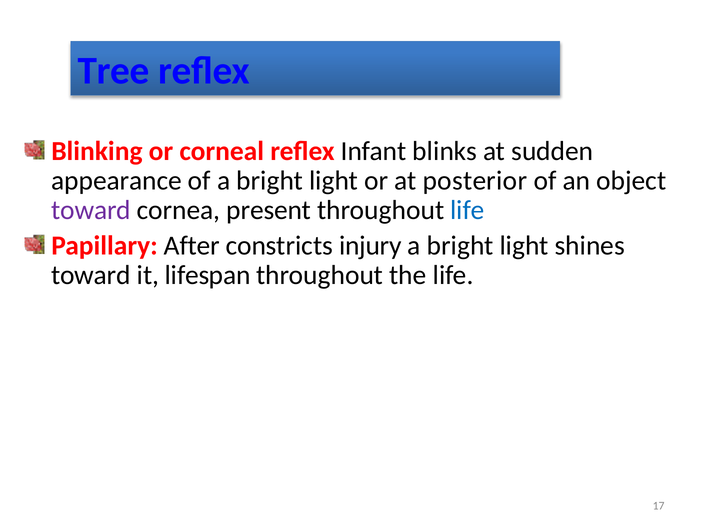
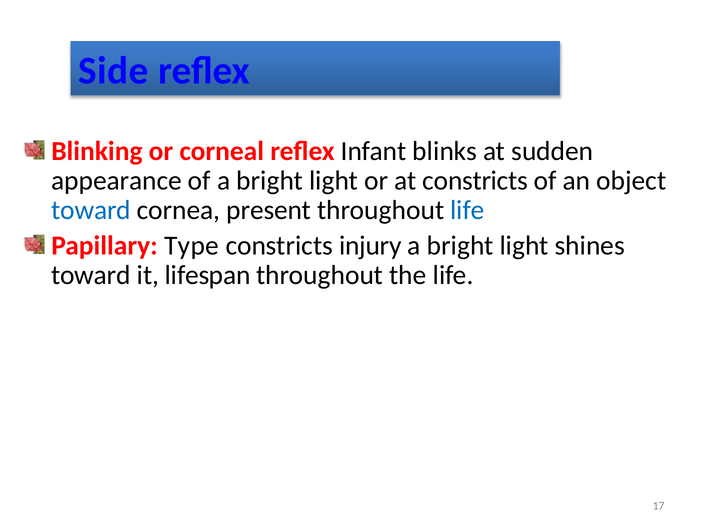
Tree: Tree -> Side
at posterior: posterior -> constricts
toward at (91, 210) colour: purple -> blue
After: After -> Type
